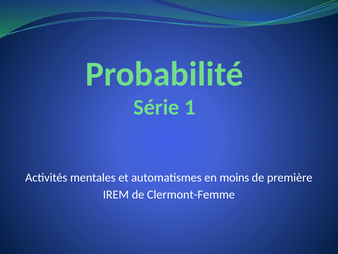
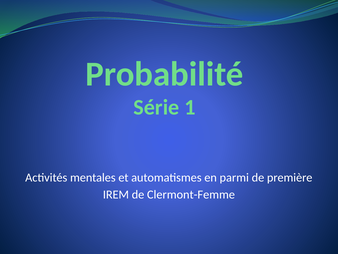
moins: moins -> parmi
